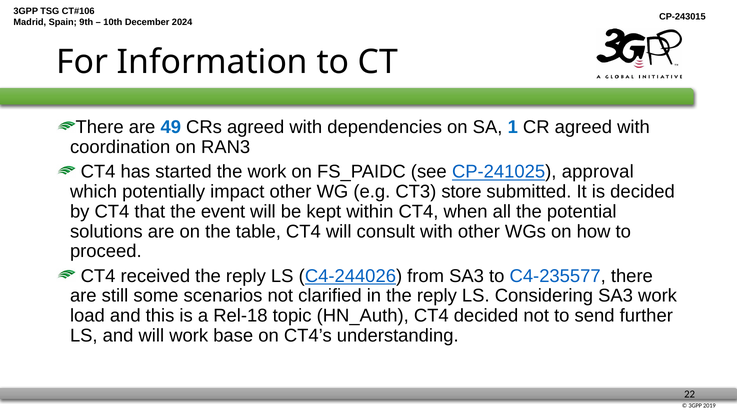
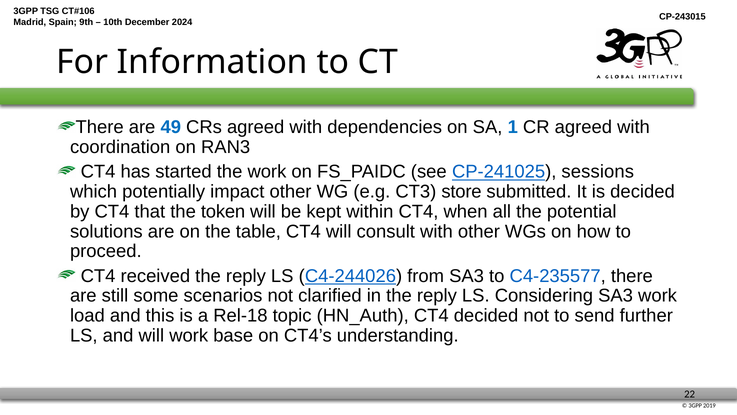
approval: approval -> sessions
event: event -> token
